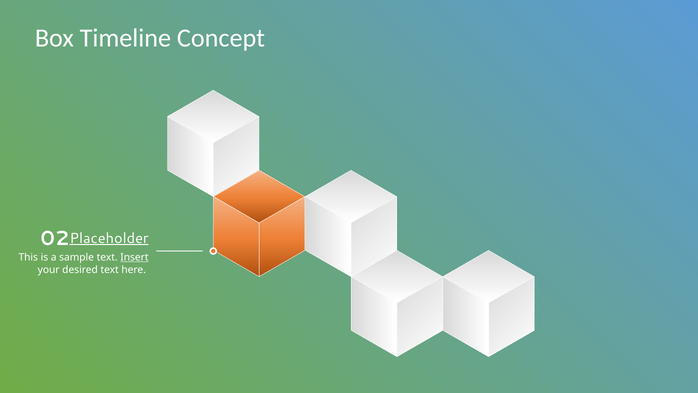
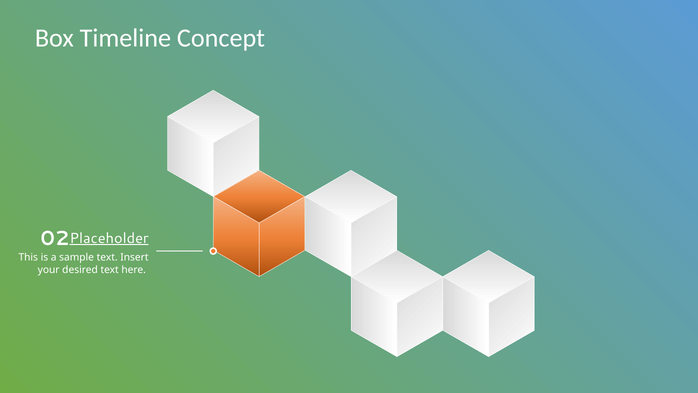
Insert underline: present -> none
